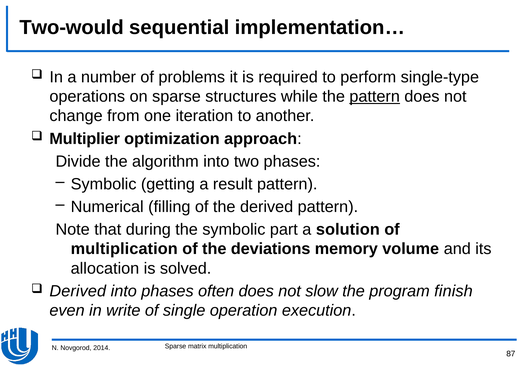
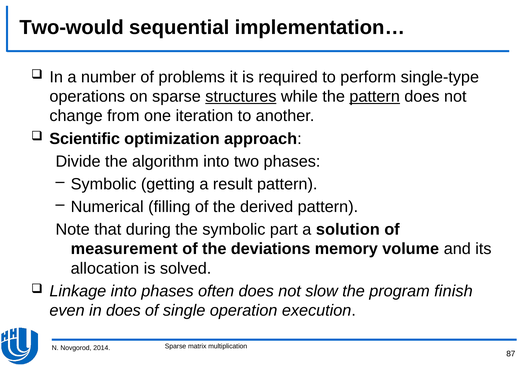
structures underline: none -> present
Multiplier: Multiplier -> Scientific
multiplication at (124, 249): multiplication -> measurement
Derived at (78, 291): Derived -> Linkage
in write: write -> does
